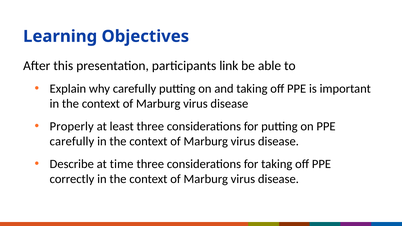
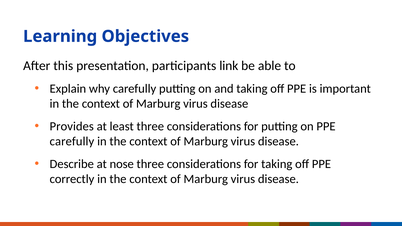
Properly: Properly -> Provides
time: time -> nose
